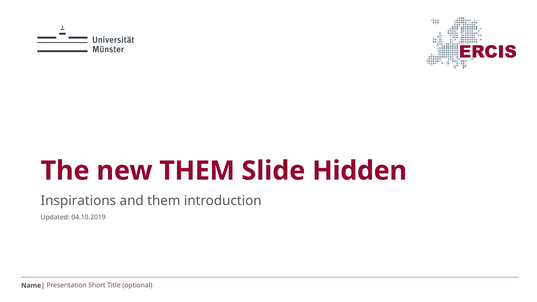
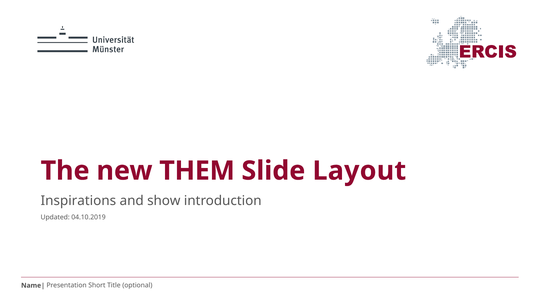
Hidden: Hidden -> Layout
and them: them -> show
